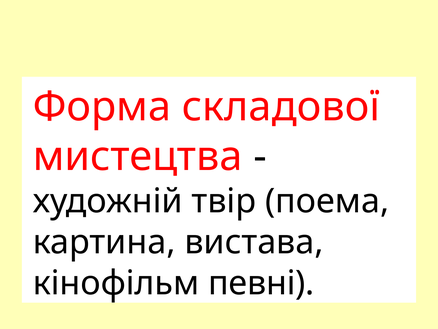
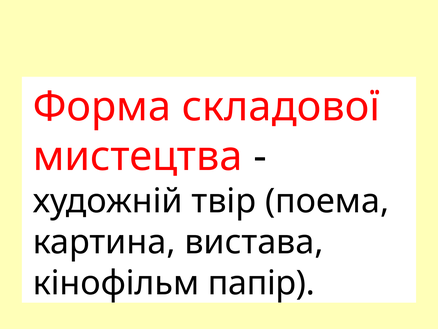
певні: певні -> папір
